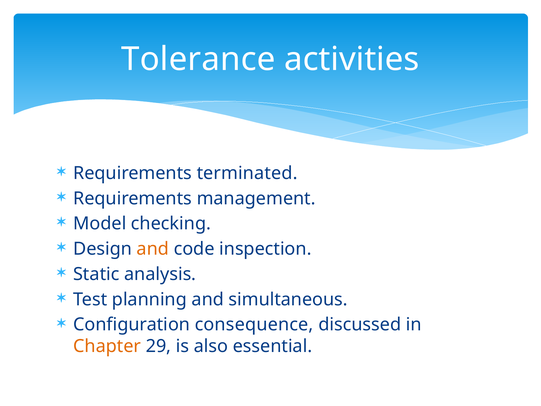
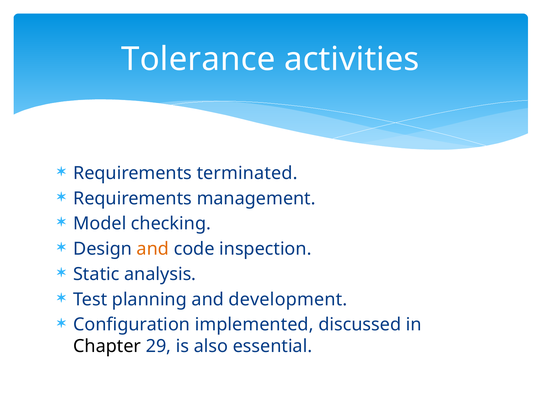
simultaneous: simultaneous -> development
consequence: consequence -> implemented
Chapter colour: orange -> black
